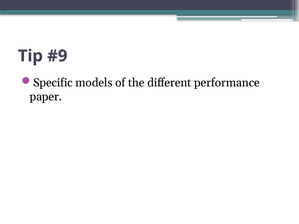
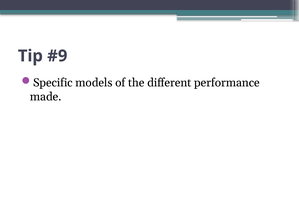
paper: paper -> made
